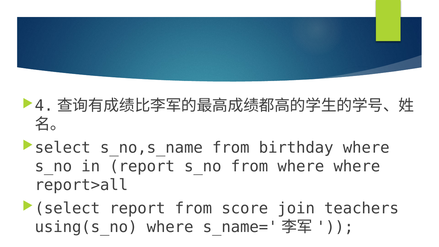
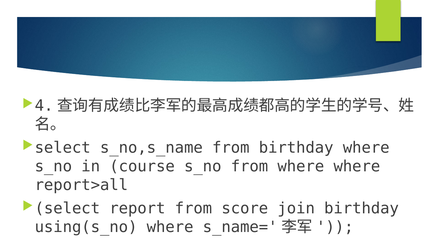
in report: report -> course
join teachers: teachers -> birthday
